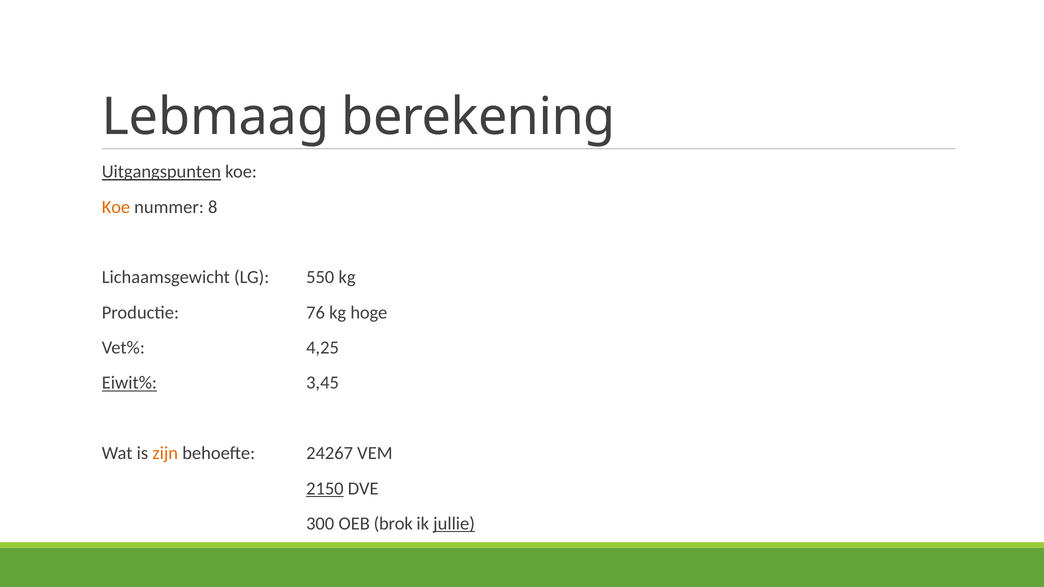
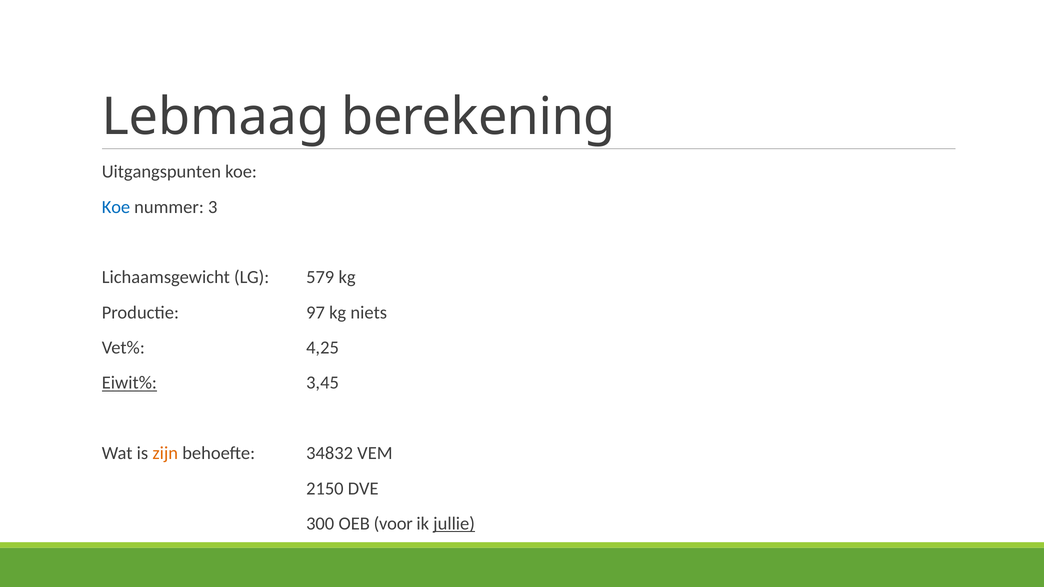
Uitgangspunten underline: present -> none
Koe at (116, 207) colour: orange -> blue
8: 8 -> 3
550: 550 -> 579
76: 76 -> 97
hoge: hoge -> niets
24267: 24267 -> 34832
2150 underline: present -> none
brok: brok -> voor
